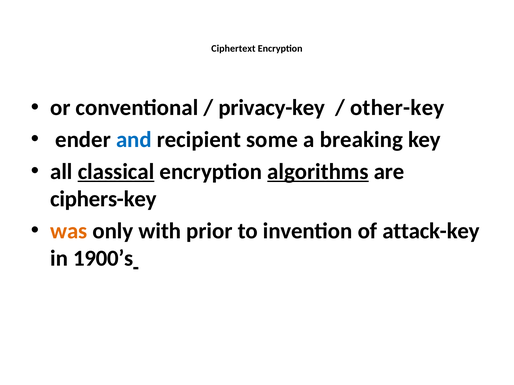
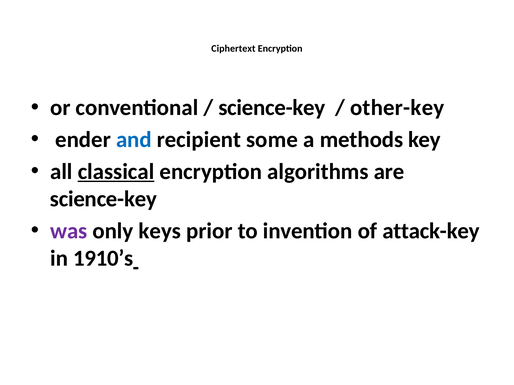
privacy-key at (272, 108): privacy-key -> science-key
breaking: breaking -> methods
algorithms underline: present -> none
ciphers-key at (103, 199): ciphers-key -> science-key
was colour: orange -> purple
with: with -> keys
1900’s: 1900’s -> 1910’s
